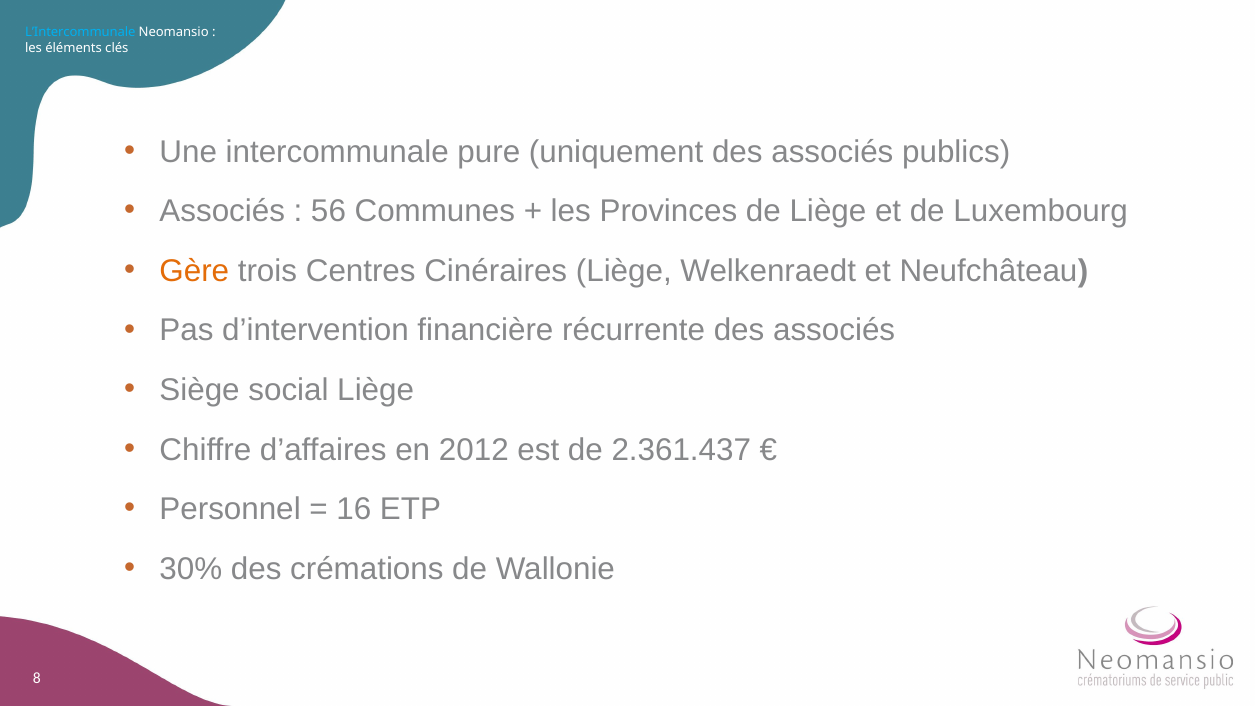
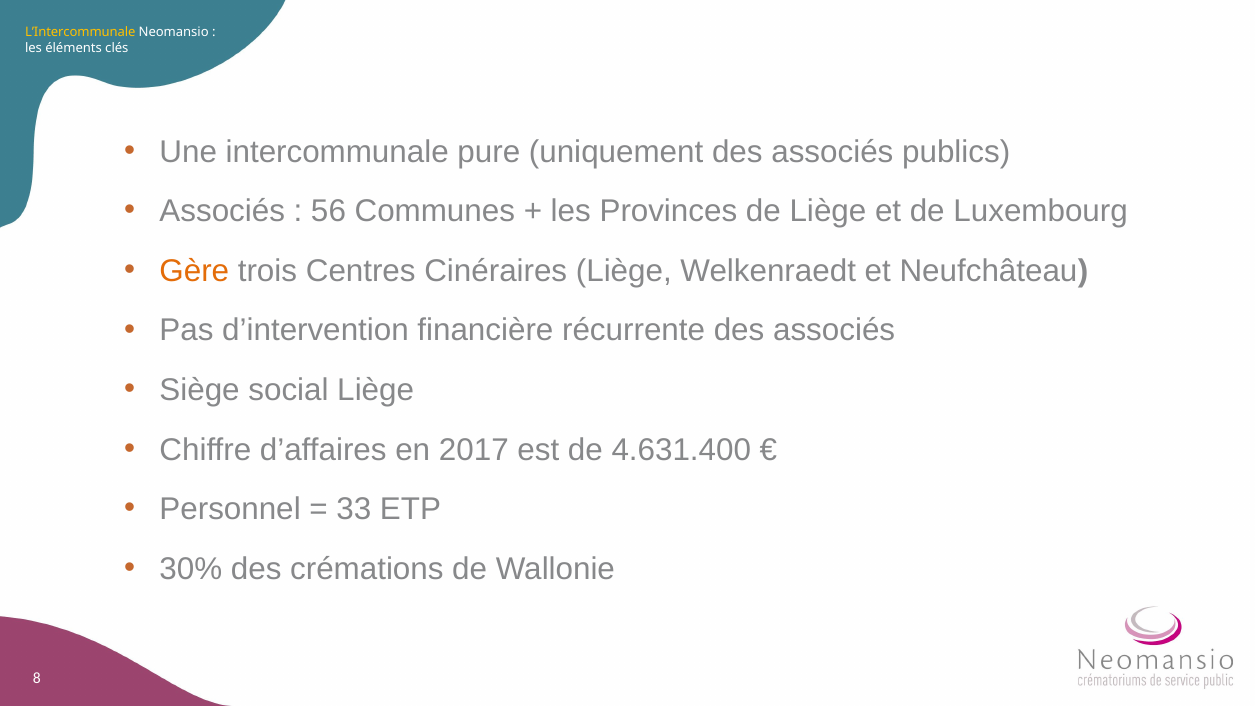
L’Intercommunale colour: light blue -> yellow
2012: 2012 -> 2017
2.361.437: 2.361.437 -> 4.631.400
16: 16 -> 33
